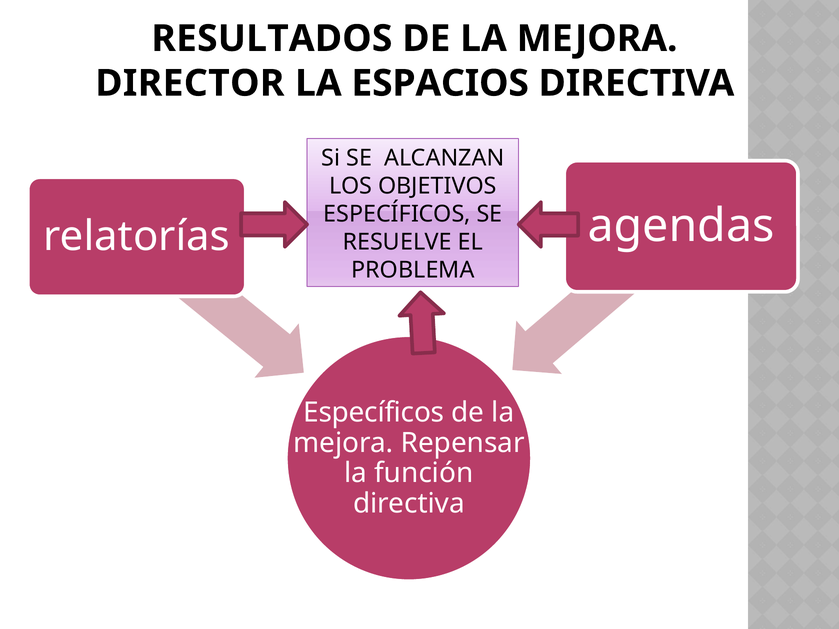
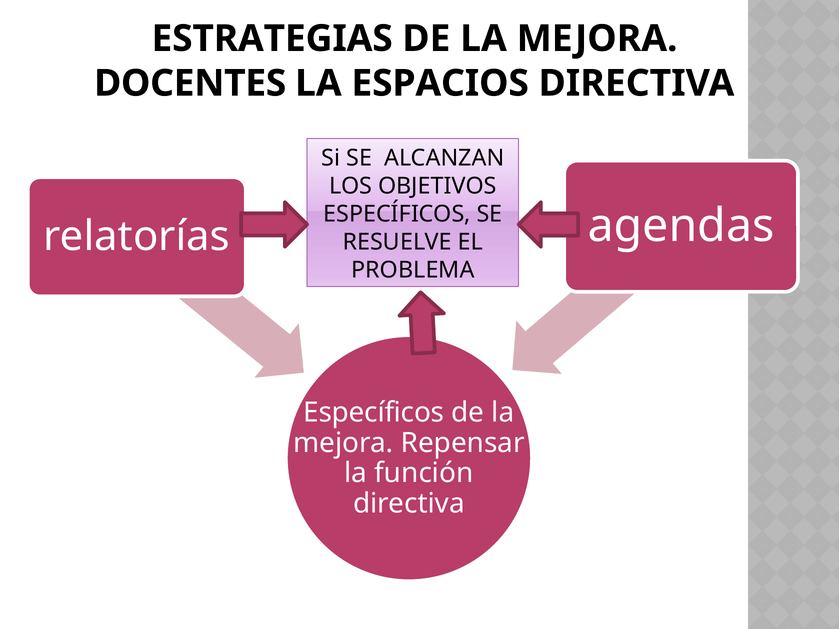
RESULTADOS: RESULTADOS -> ESTRATEGIAS
DIRECTOR: DIRECTOR -> DOCENTES
